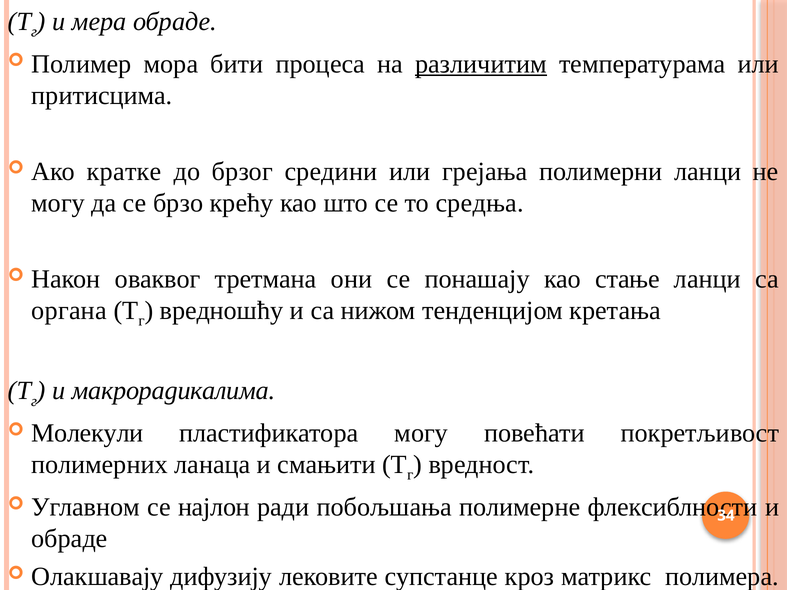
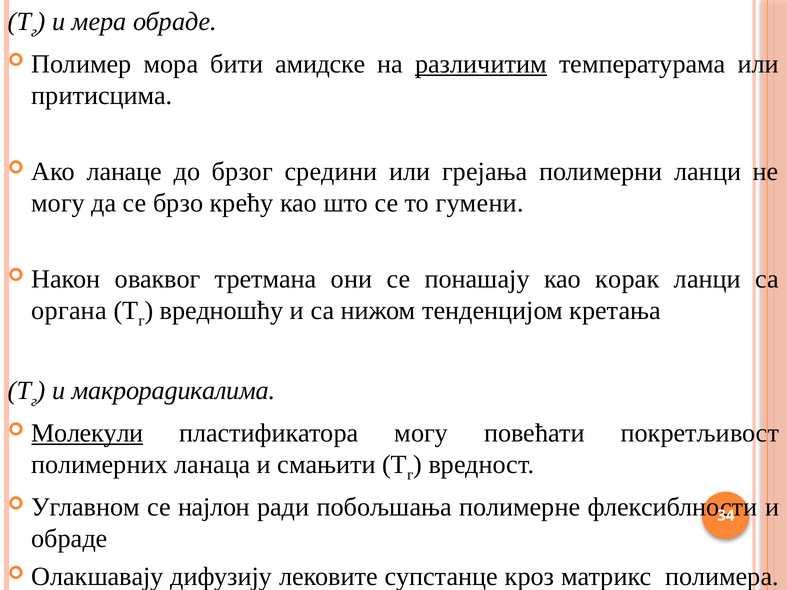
процеса: процеса -> амидске
кратке: кратке -> ланаце
средња: средња -> гумени
стање: стање -> корак
Молекули underline: none -> present
